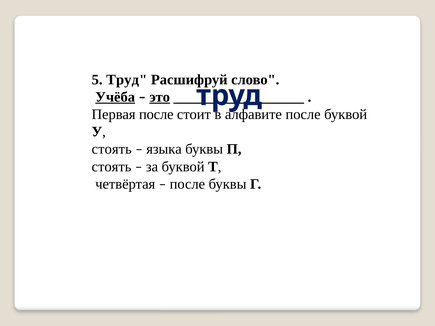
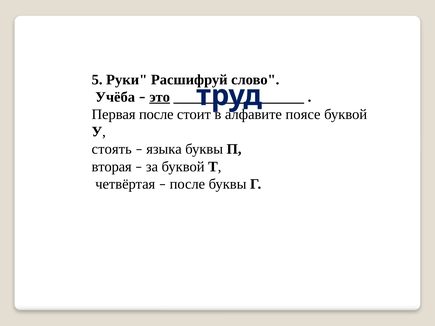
5 Труд: Труд -> Руки
Учёба underline: present -> none
после at (303, 114): после -> поясе
стоять at (112, 167): стоять -> вторая
